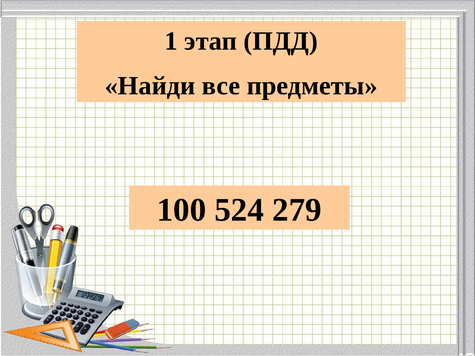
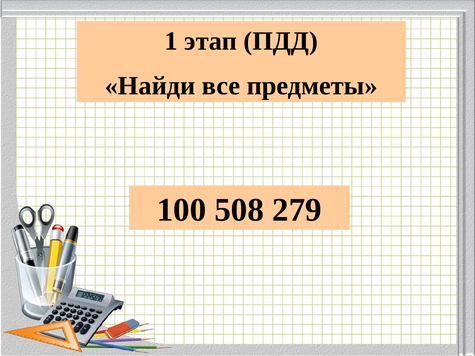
524: 524 -> 508
